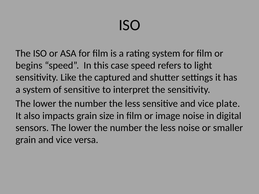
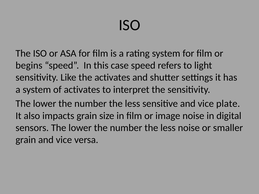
the captured: captured -> activates
of sensitive: sensitive -> activates
